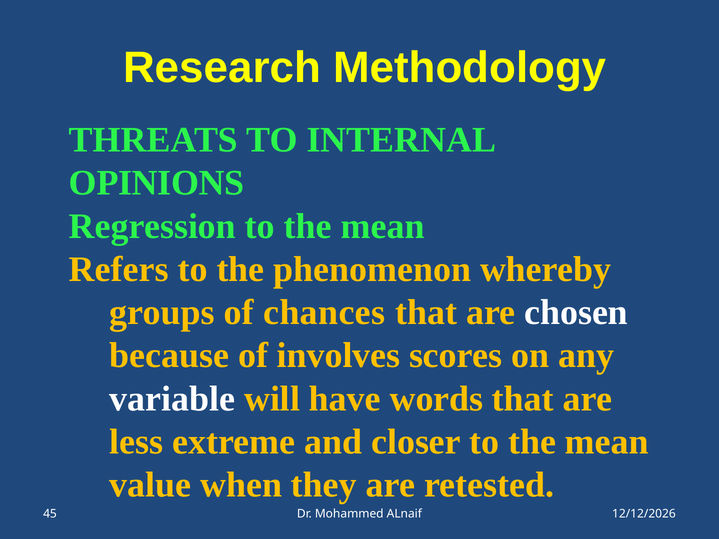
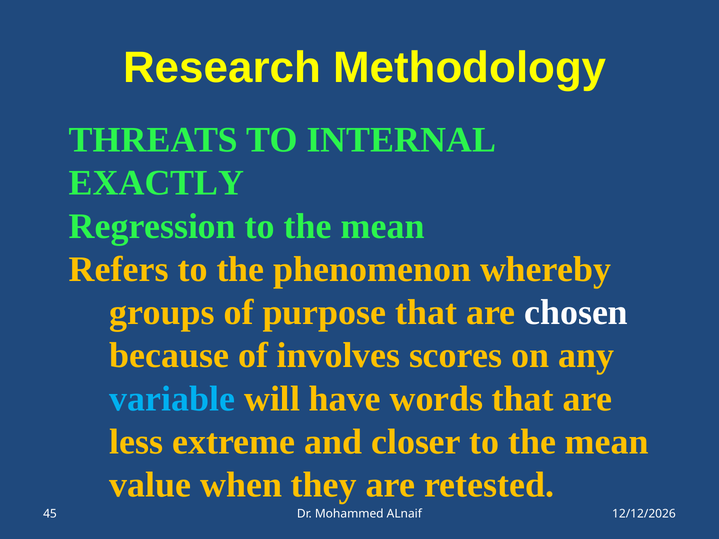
OPINIONS: OPINIONS -> EXACTLY
chances: chances -> purpose
variable colour: white -> light blue
